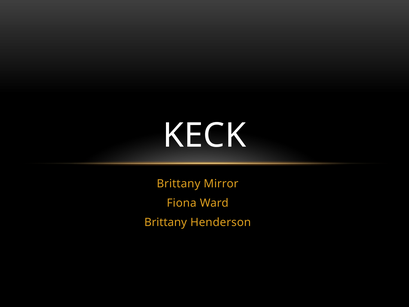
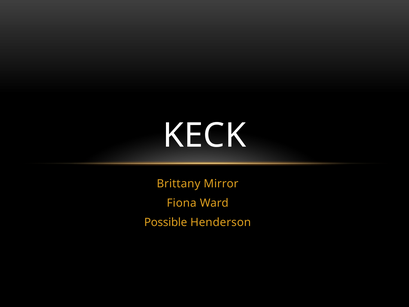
Brittany at (166, 222): Brittany -> Possible
